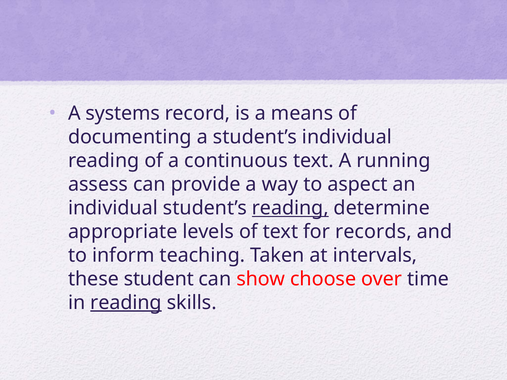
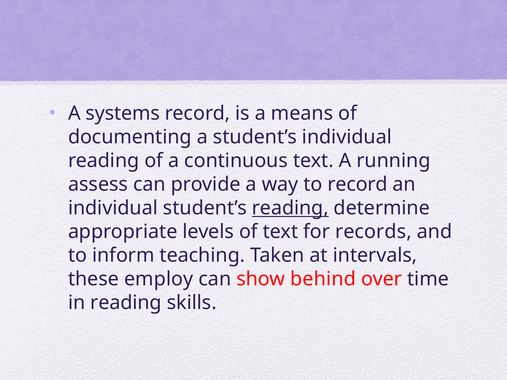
to aspect: aspect -> record
student: student -> employ
choose: choose -> behind
reading at (126, 303) underline: present -> none
